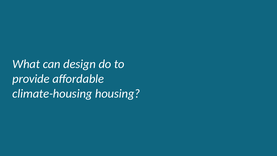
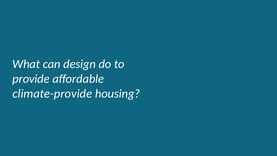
climate-housing: climate-housing -> climate-provide
